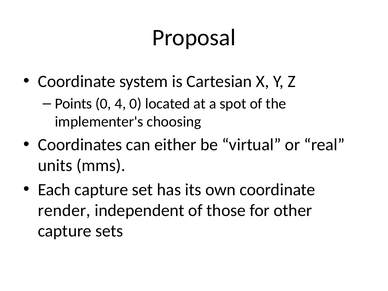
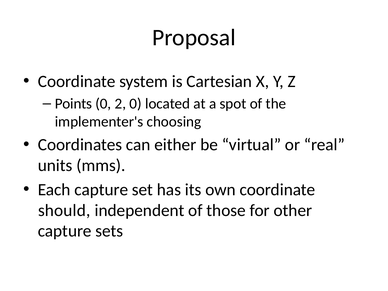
4: 4 -> 2
render: render -> should
